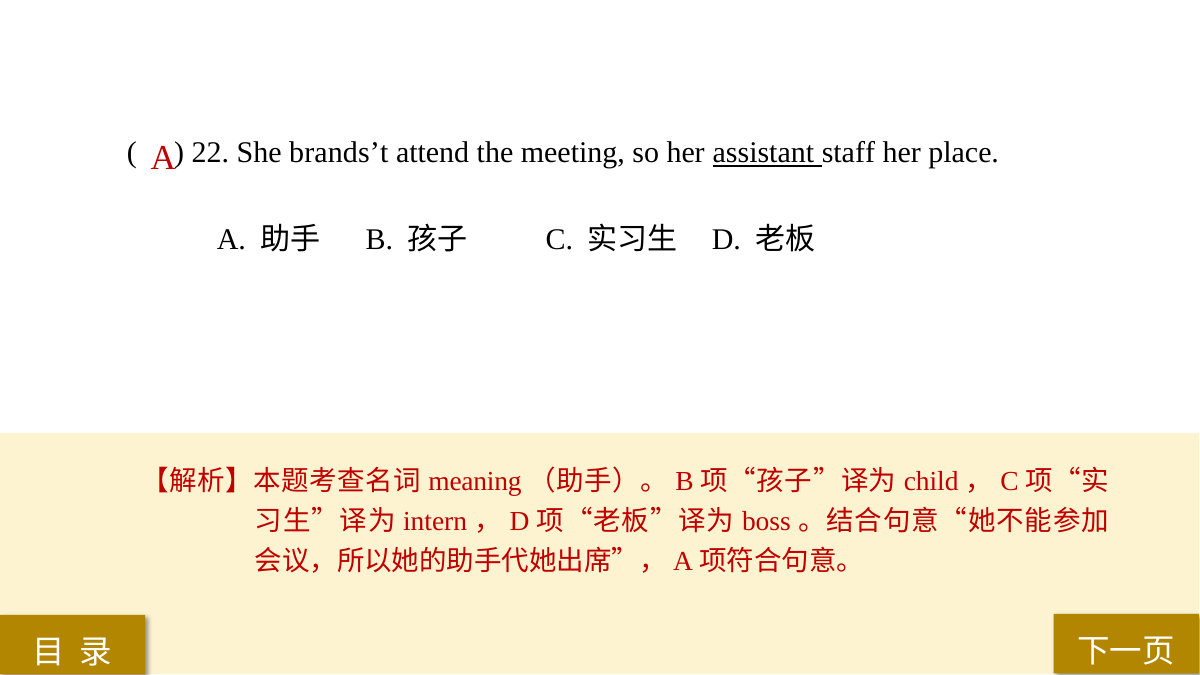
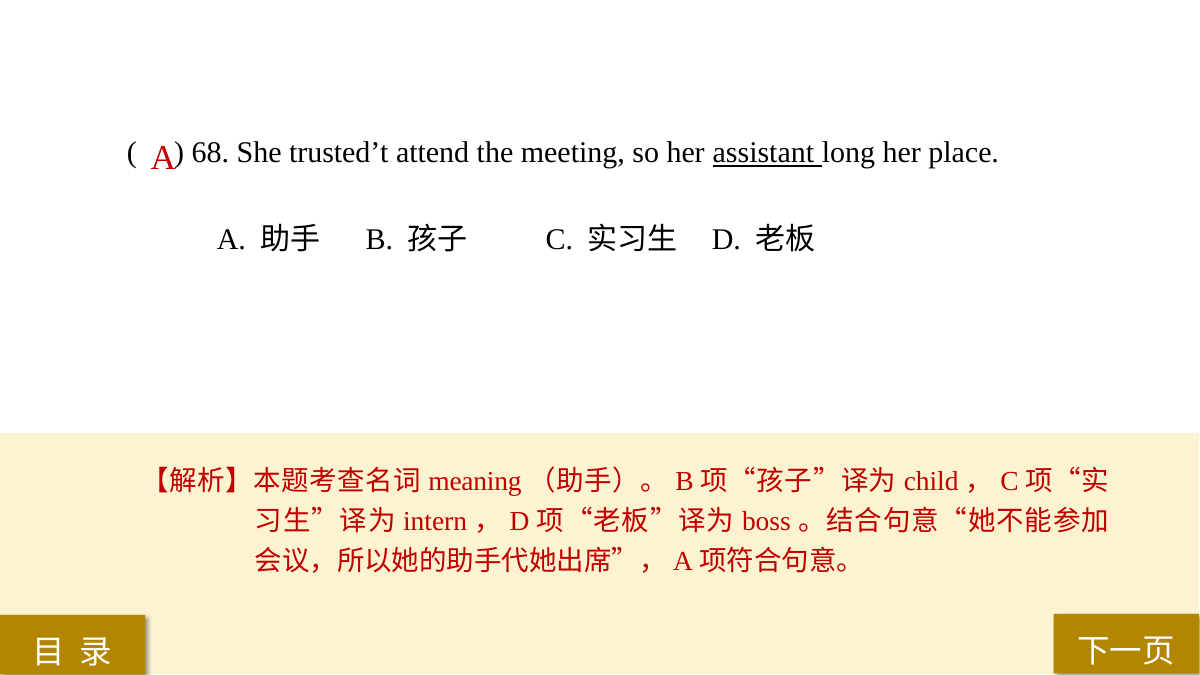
22: 22 -> 68
brands’t: brands’t -> trusted’t
staff: staff -> long
